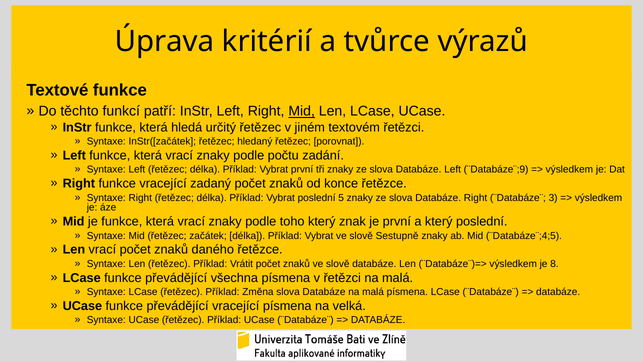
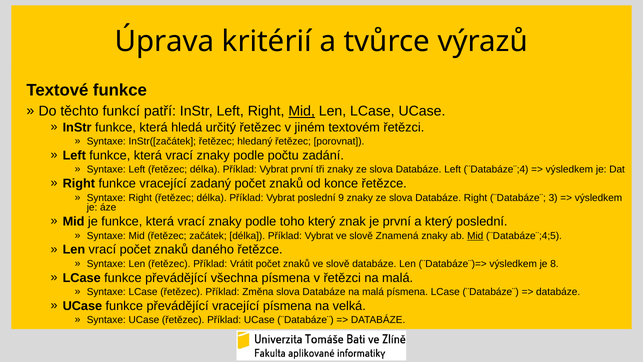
¨Databáze¨;9: ¨Databáze¨;9 -> ¨Databáze¨;4
5: 5 -> 9
Sestupně: Sestupně -> Znamená
Mid at (475, 236) underline: none -> present
